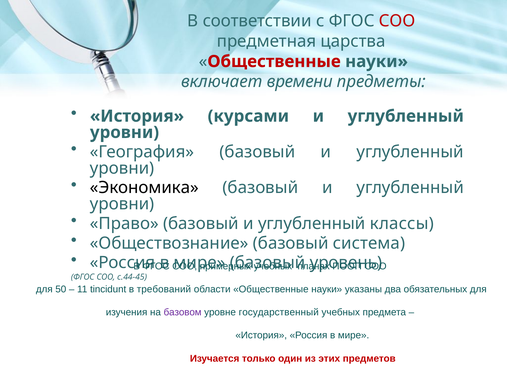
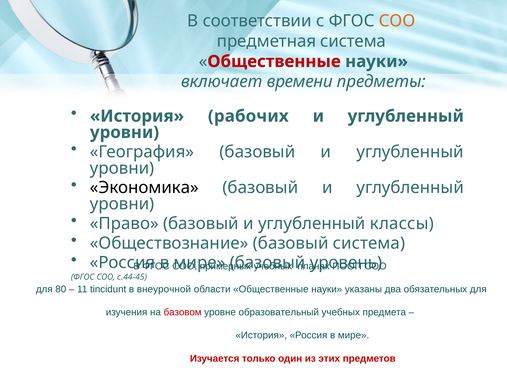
СОО at (397, 21) colour: red -> orange
предметная царства: царства -> система
курсами: курсами -> рабочих
50: 50 -> 80
требований: требований -> внеурочной
базовом colour: purple -> red
государственный: государственный -> образовательный
